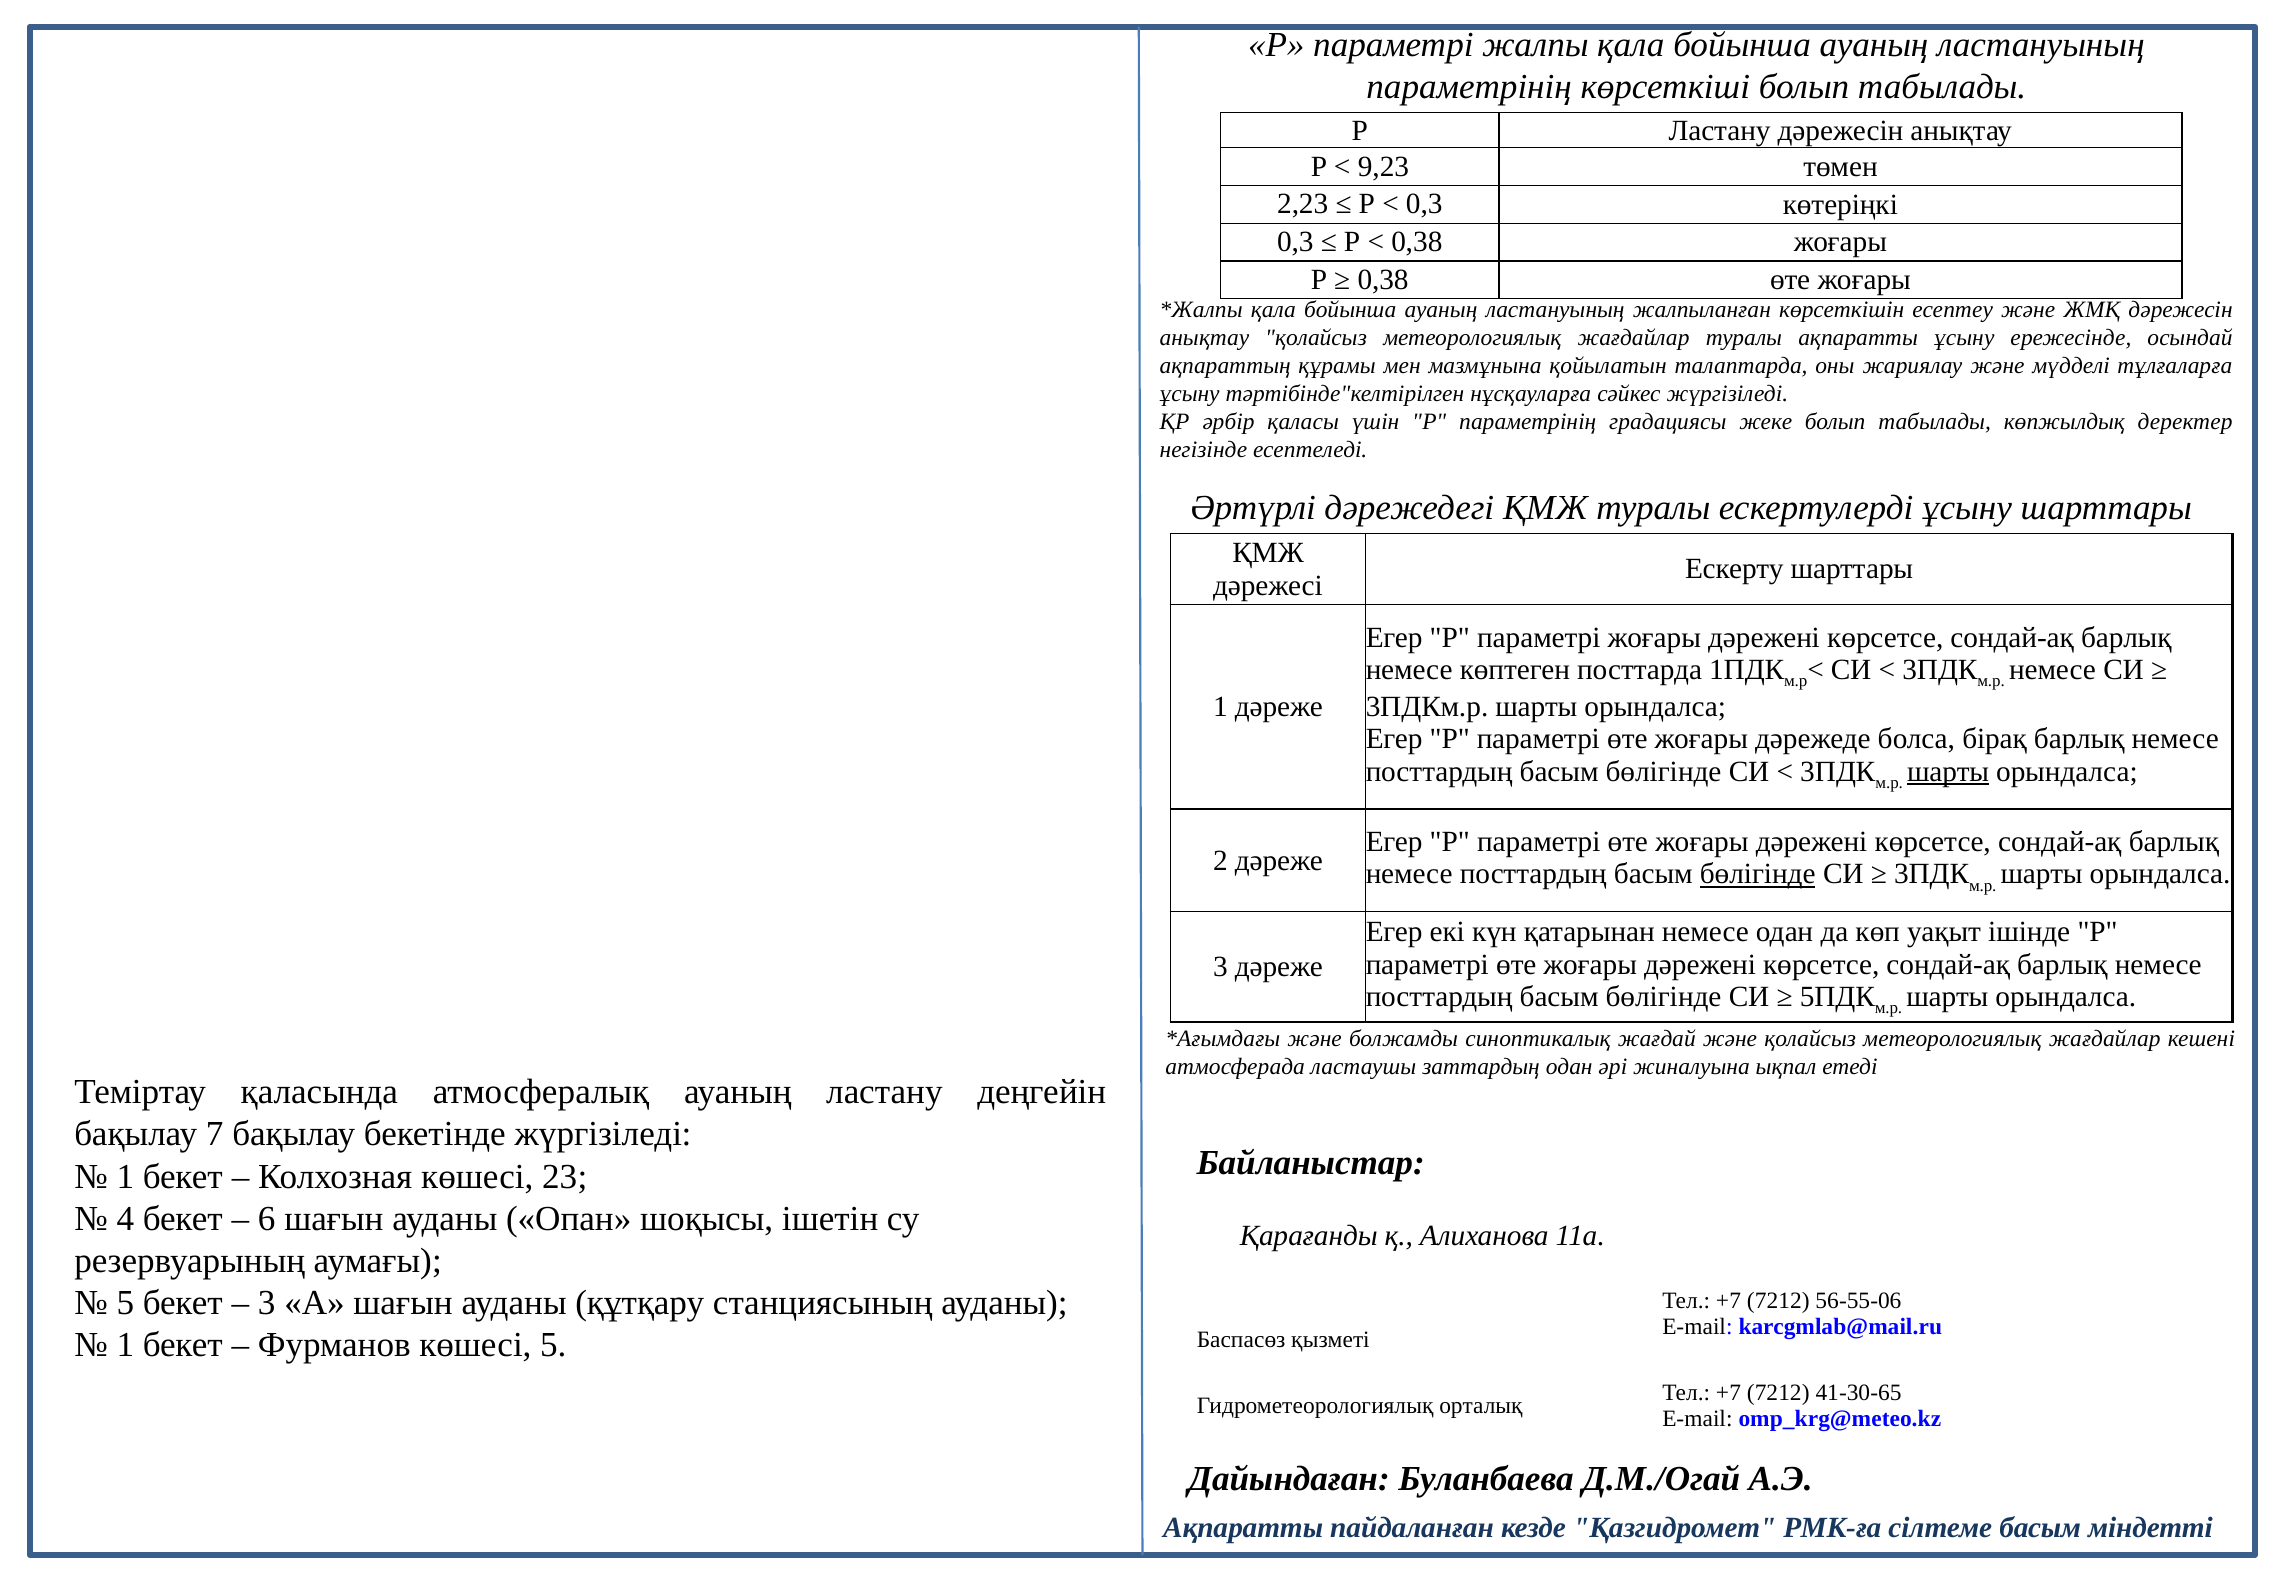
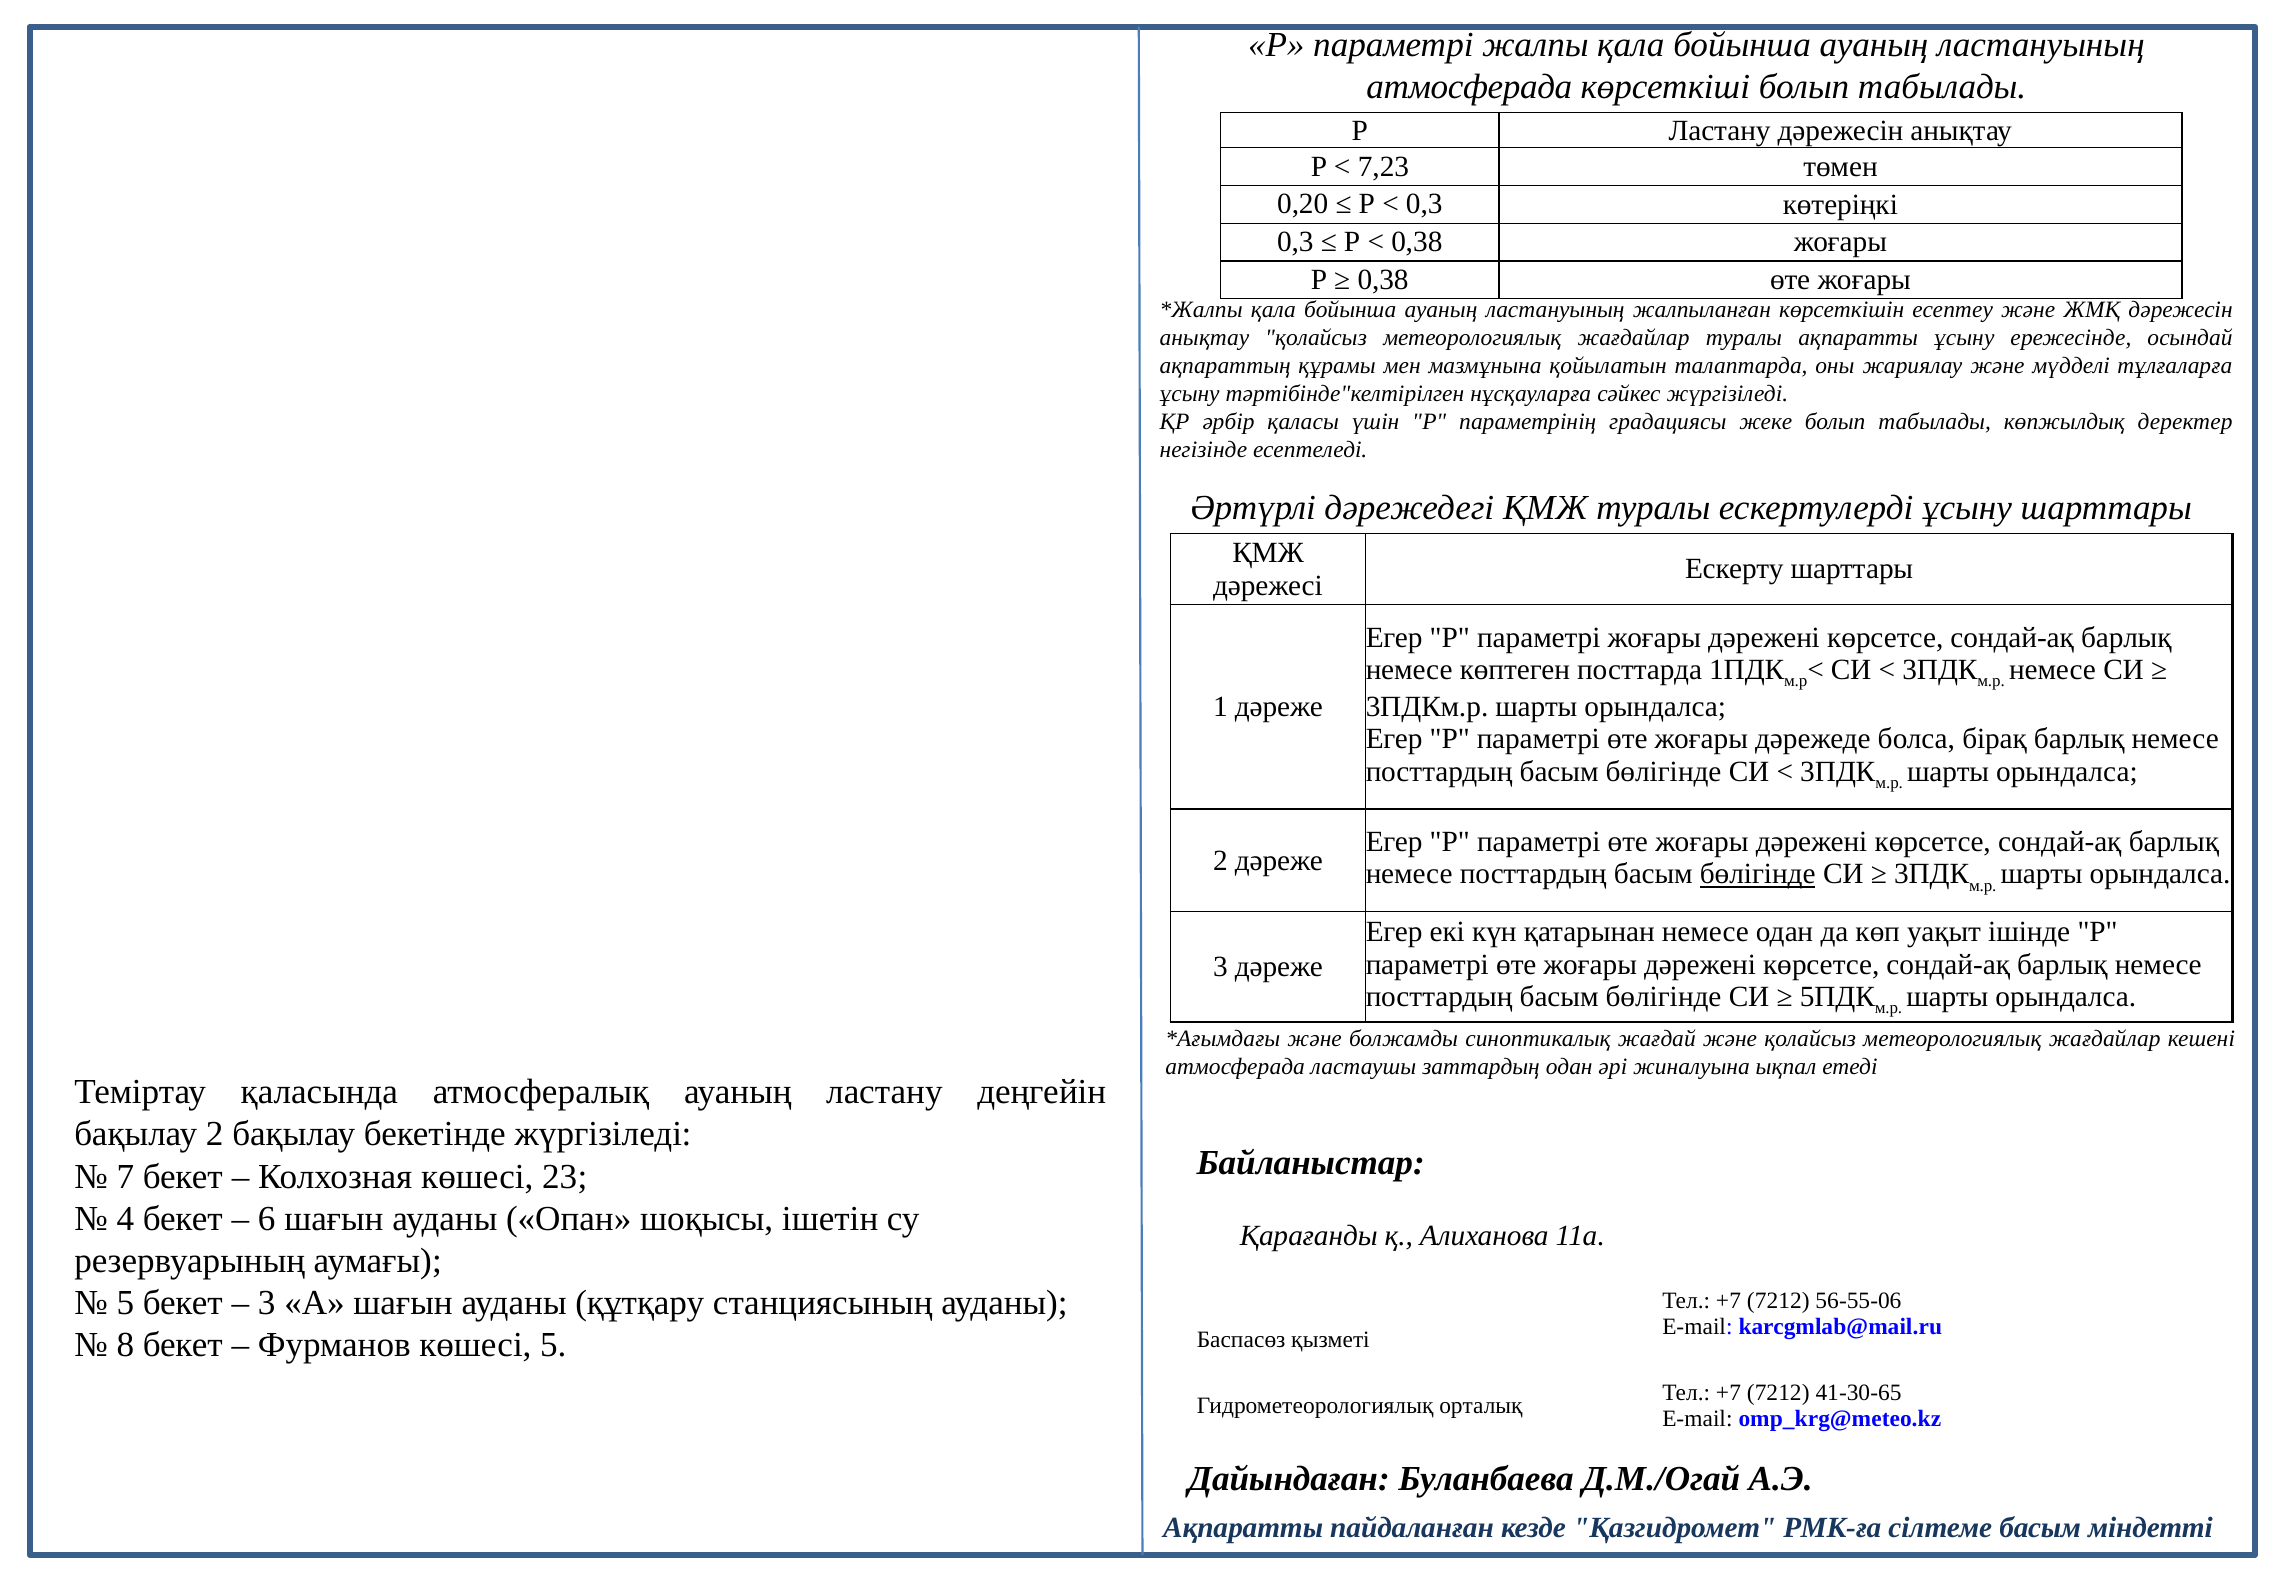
параметрінің at (1469, 87): параметрінің -> атмосферада
9,23: 9,23 -> 7,23
2,23: 2,23 -> 0,20
шарты at (1948, 771) underline: present -> none
бақылау 7: 7 -> 2
1 at (125, 1176): 1 -> 7
1 at (125, 1345): 1 -> 8
